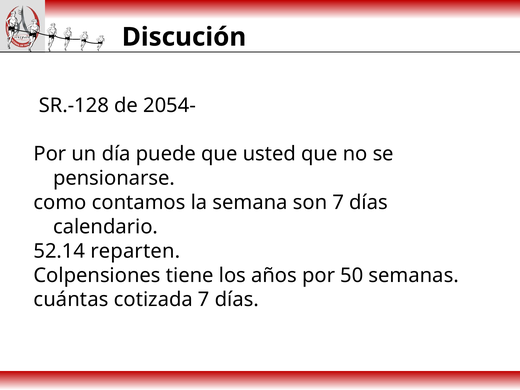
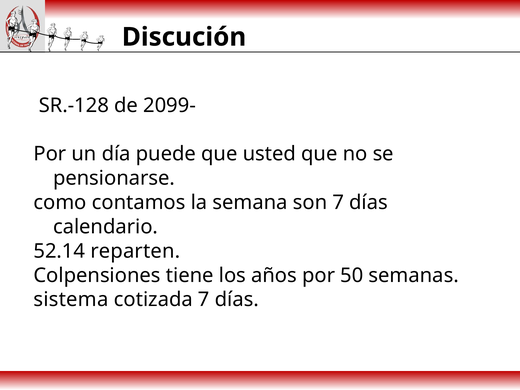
2054-: 2054- -> 2099-
cuántas: cuántas -> sistema
